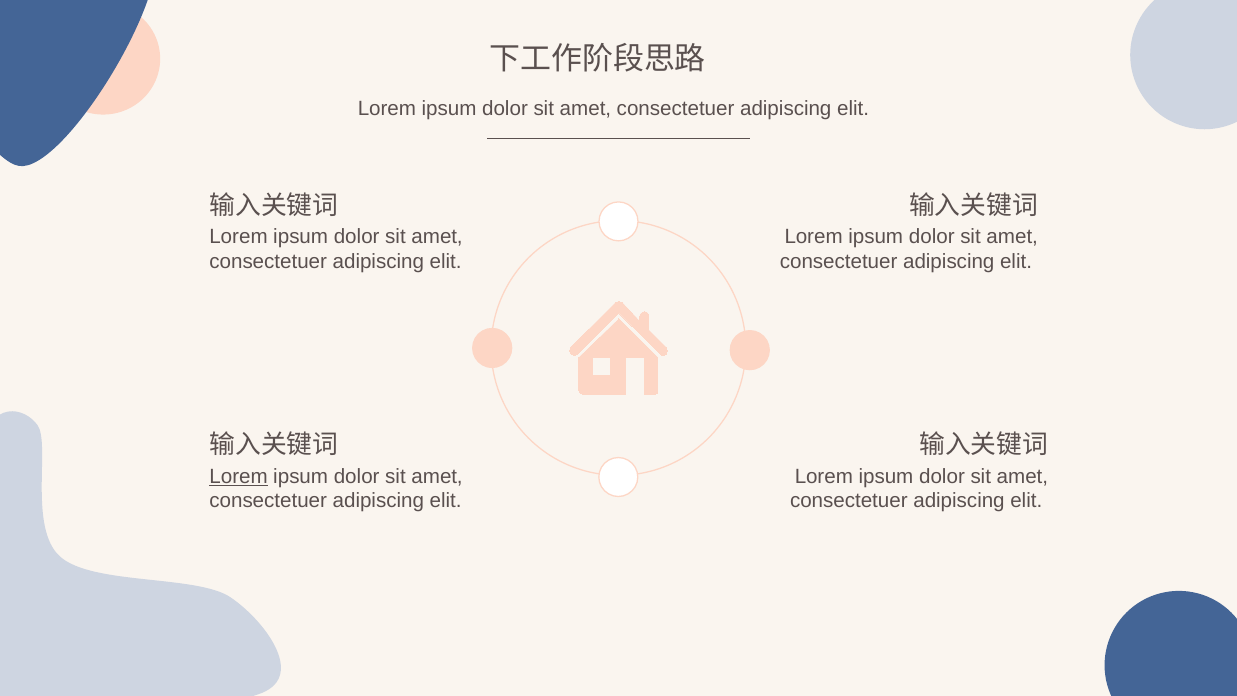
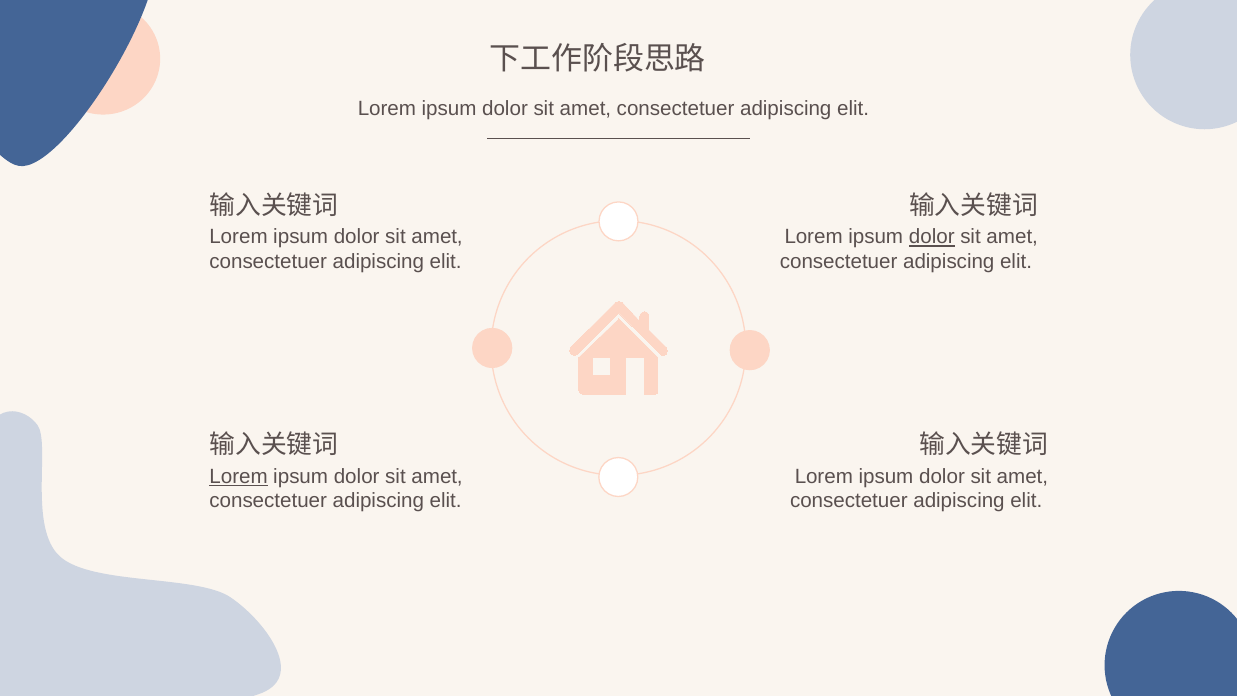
dolor at (932, 237) underline: none -> present
